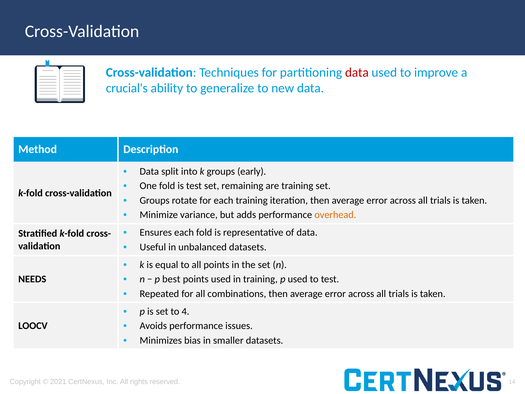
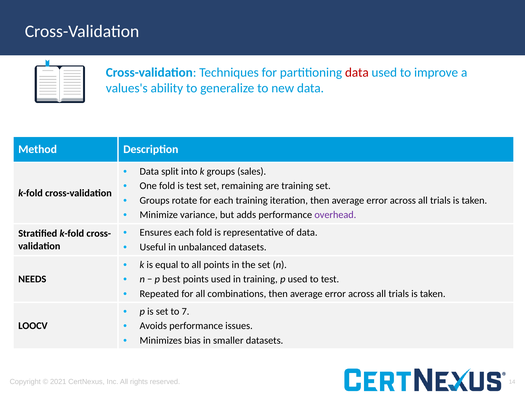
crucial's: crucial's -> values's
early: early -> sales
overhead colour: orange -> purple
4: 4 -> 7
